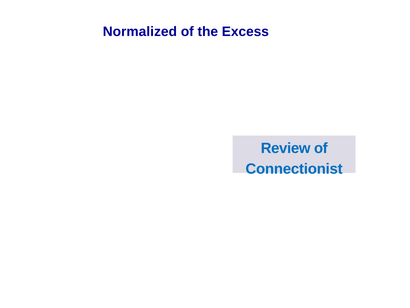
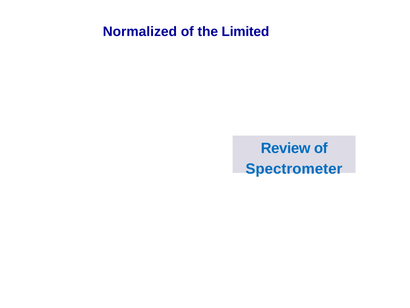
Excess: Excess -> Limited
Connectionist: Connectionist -> Spectrometer
